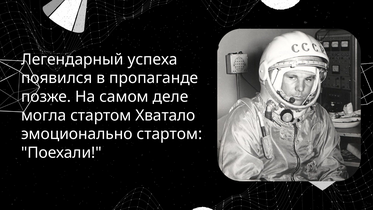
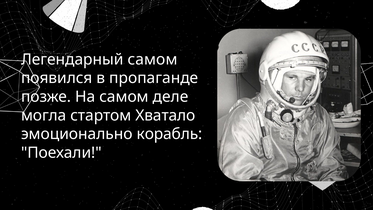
Легендарный успеха: успеха -> самом
эмоционально стартом: стартом -> корабль
